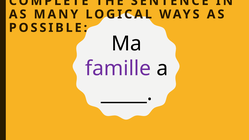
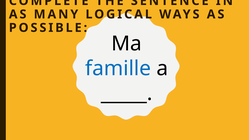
famille colour: purple -> blue
